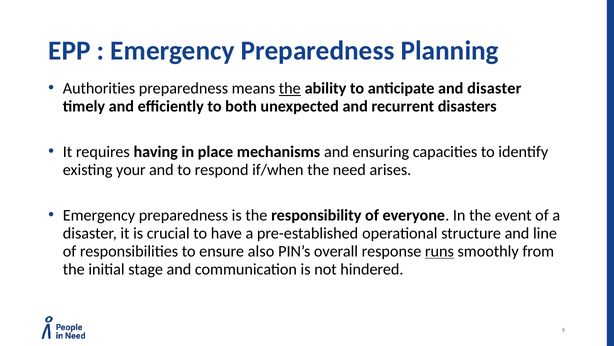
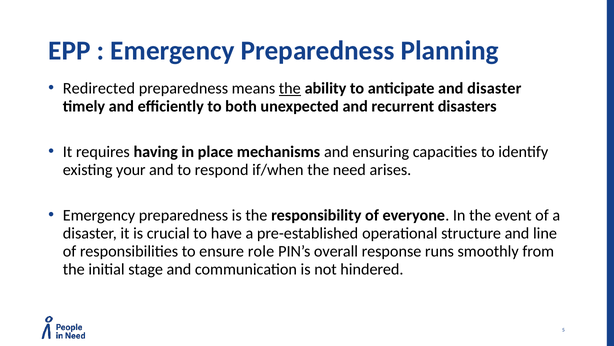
Authorities: Authorities -> Redirected
also: also -> role
runs underline: present -> none
